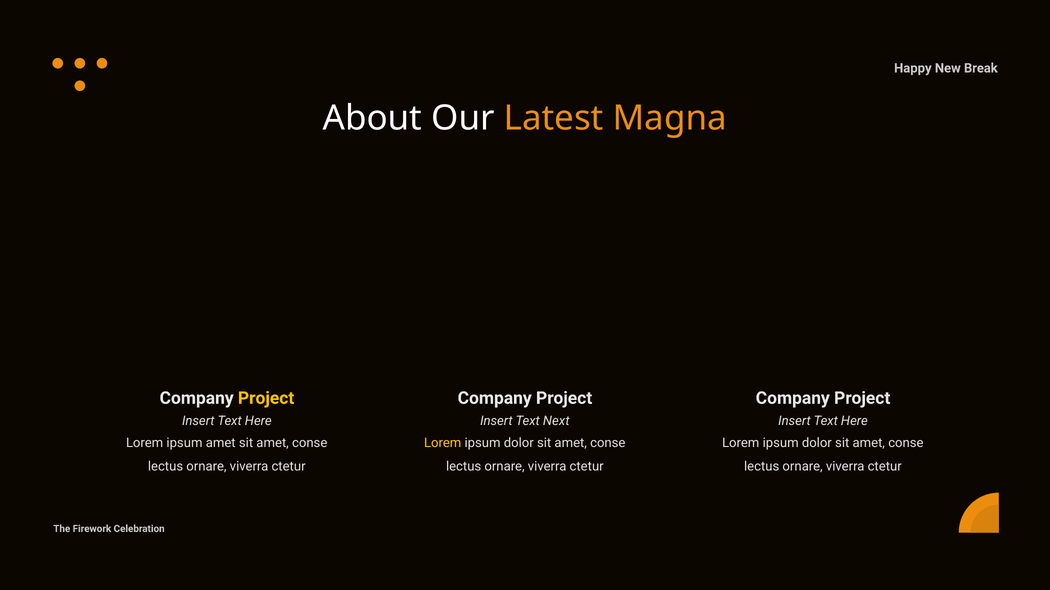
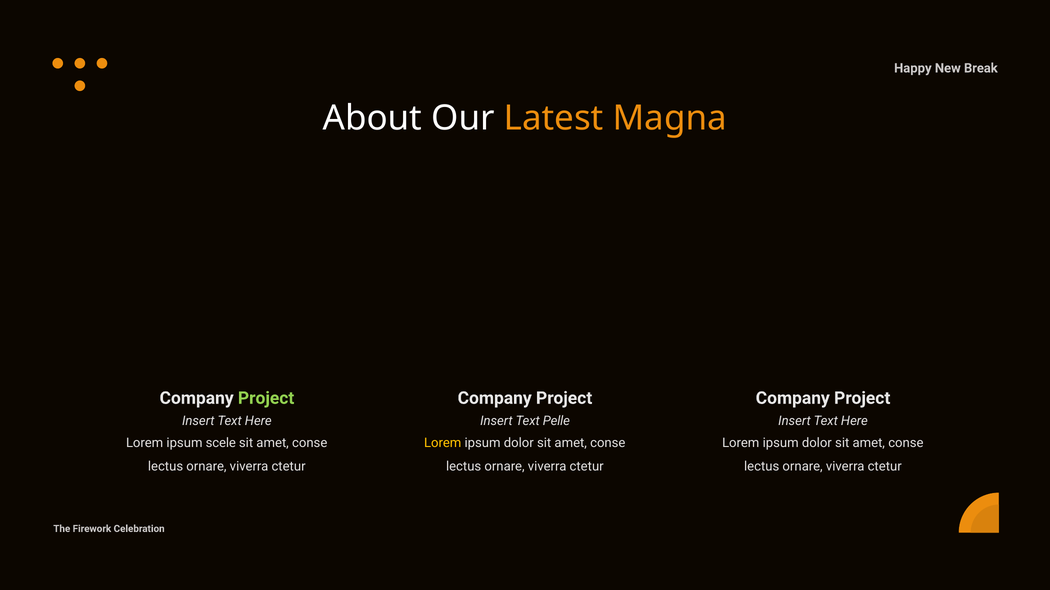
Project at (266, 398) colour: yellow -> light green
Next: Next -> Pelle
ipsum amet: amet -> scele
